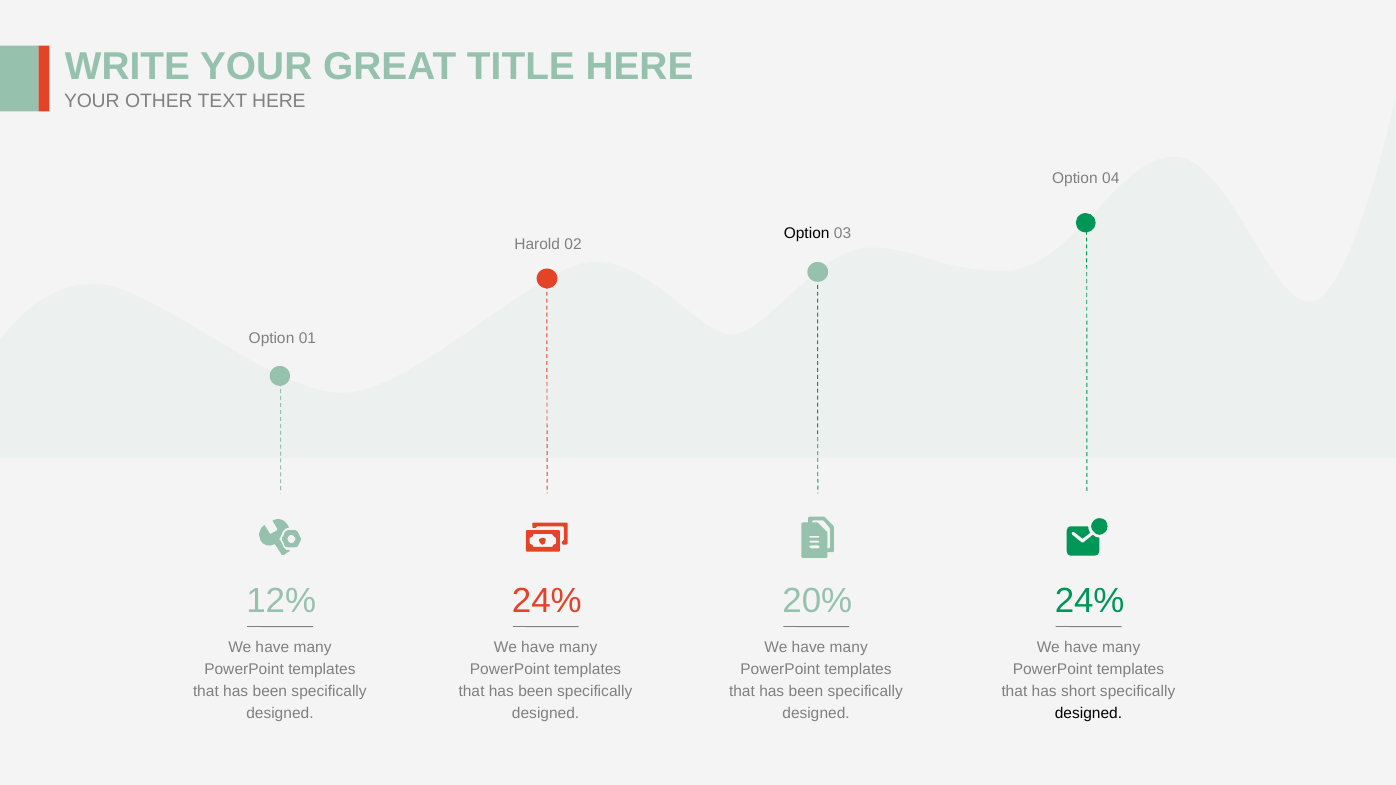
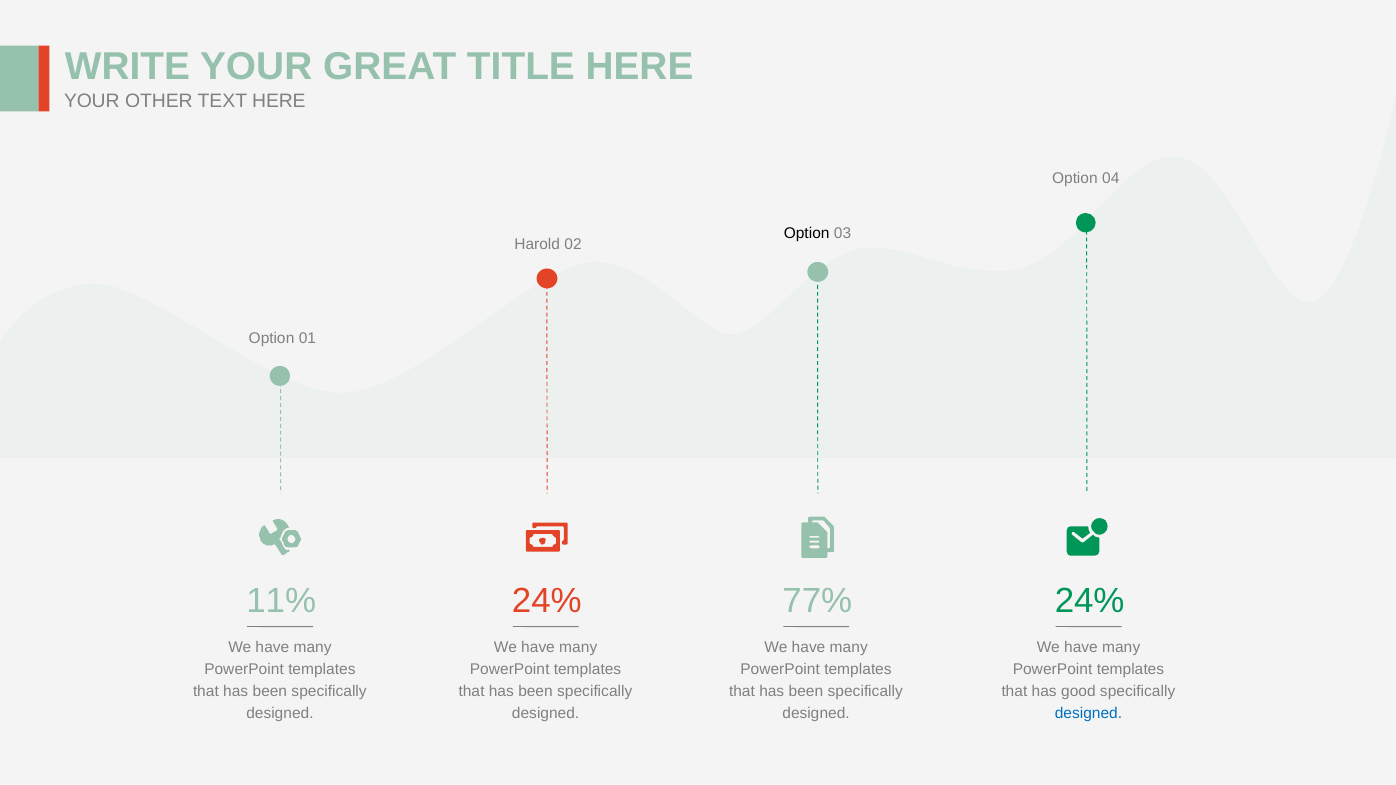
12%: 12% -> 11%
20%: 20% -> 77%
short: short -> good
designed at (1088, 714) colour: black -> blue
